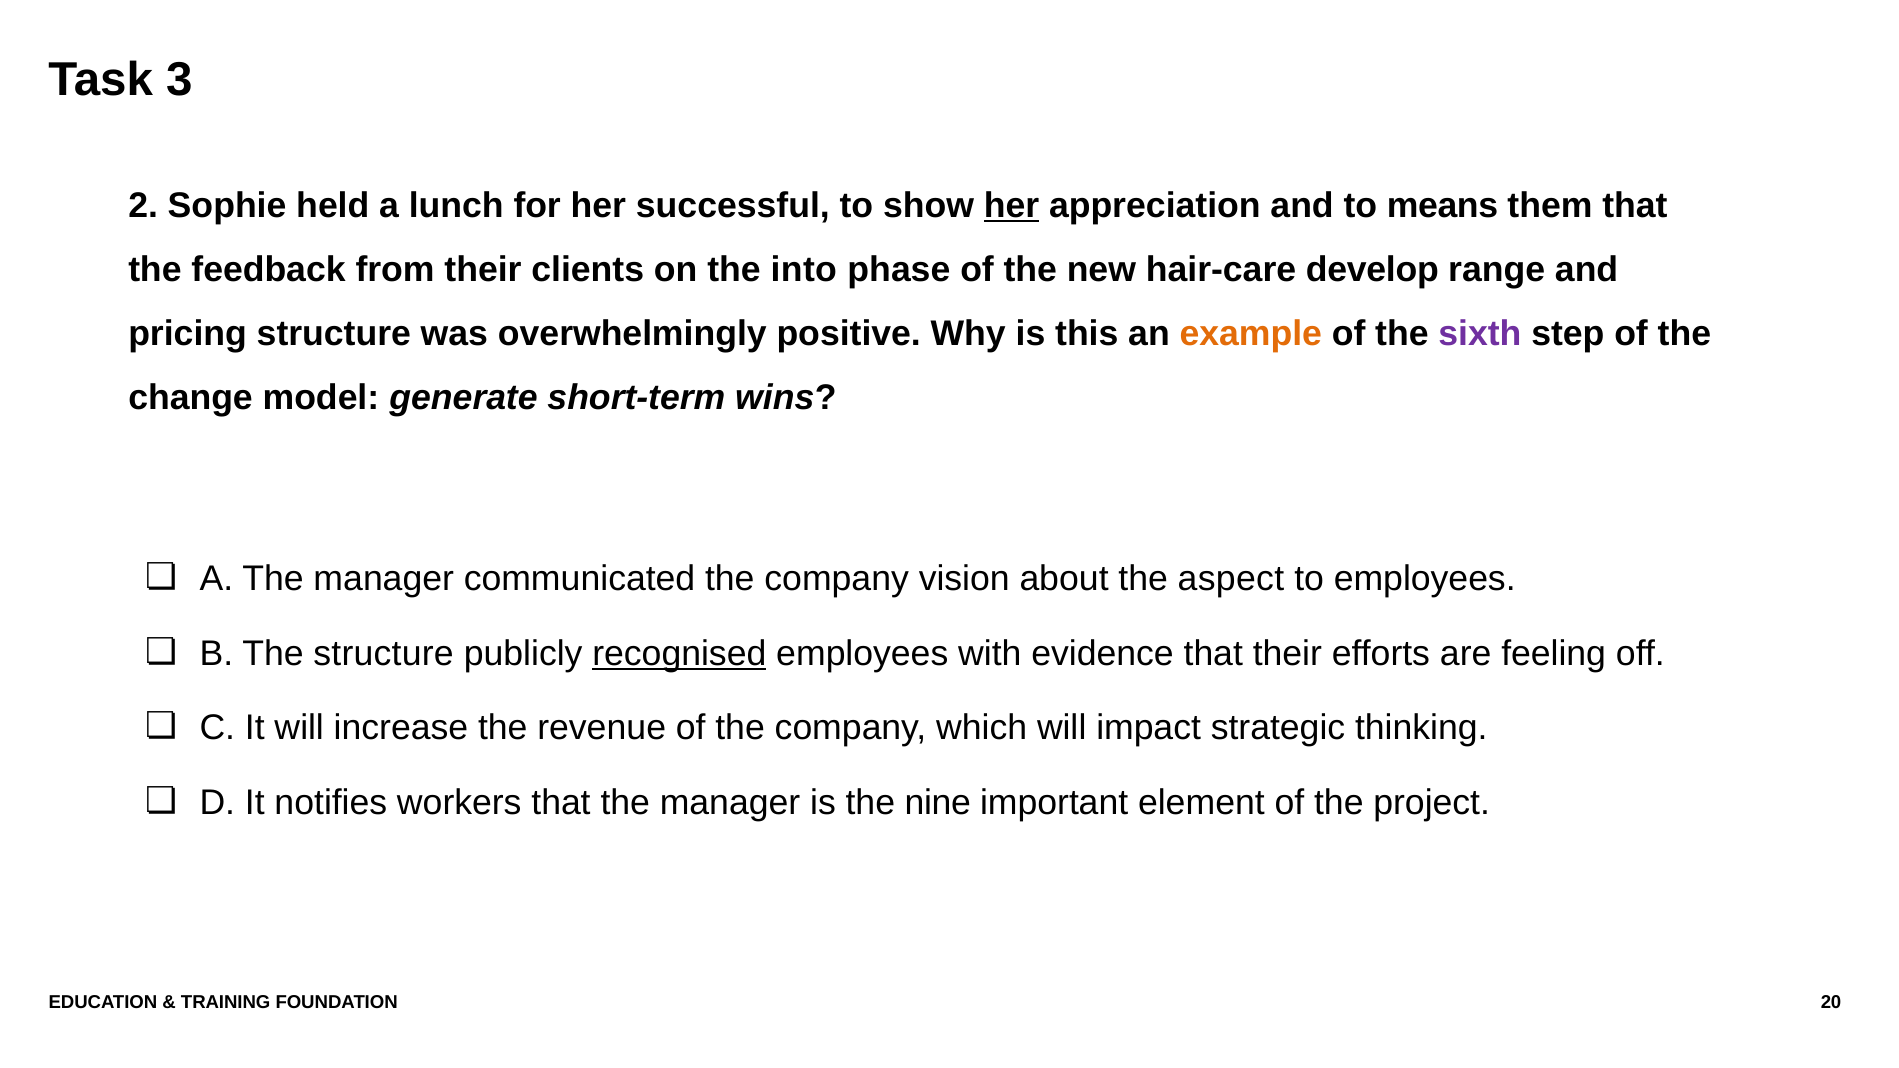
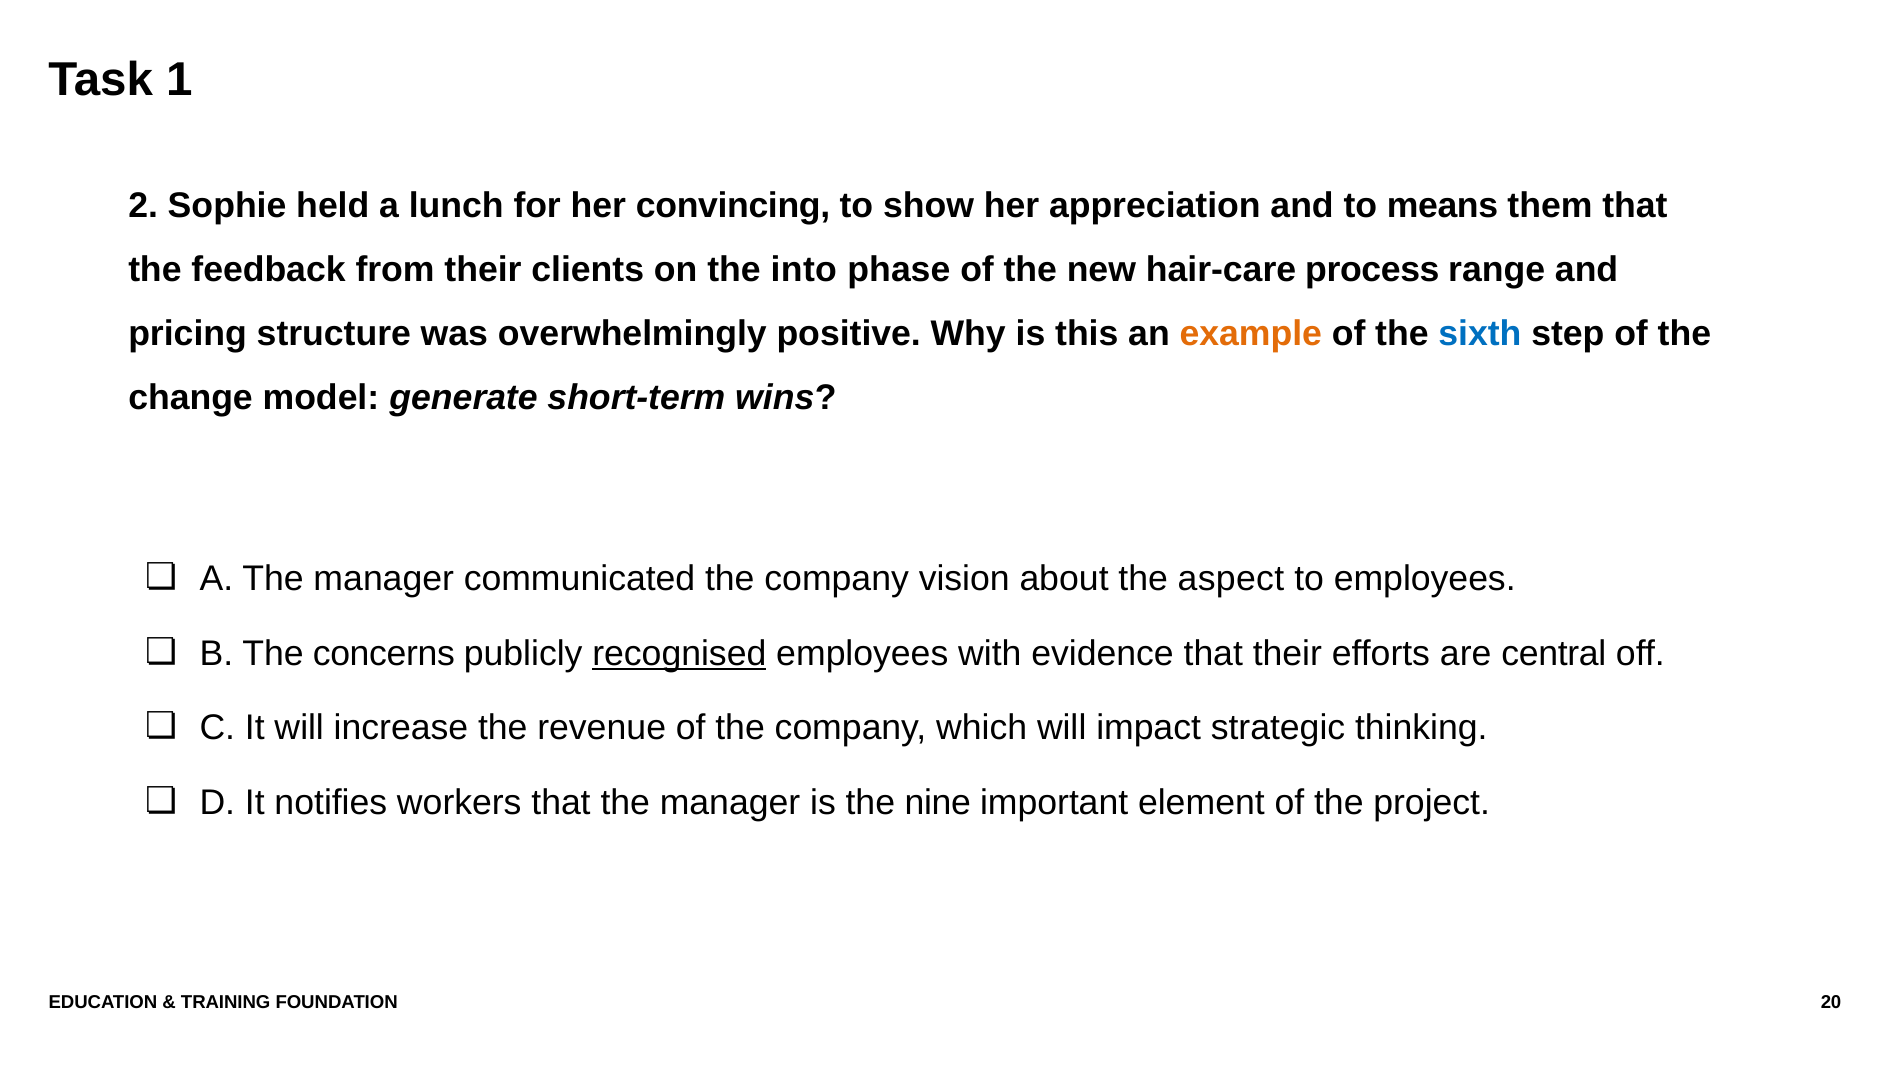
3: 3 -> 1
successful: successful -> convincing
her at (1012, 205) underline: present -> none
develop: develop -> process
sixth colour: purple -> blue
The structure: structure -> concerns
feeling: feeling -> central
